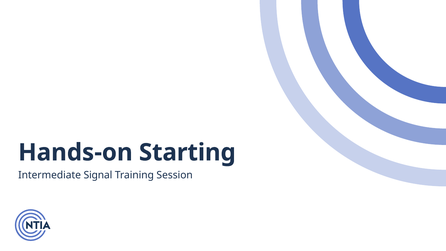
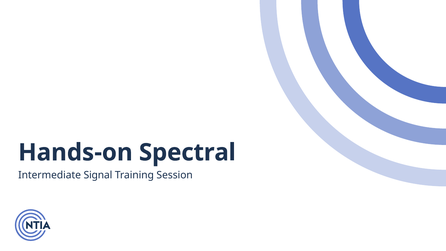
Starting: Starting -> Spectral
